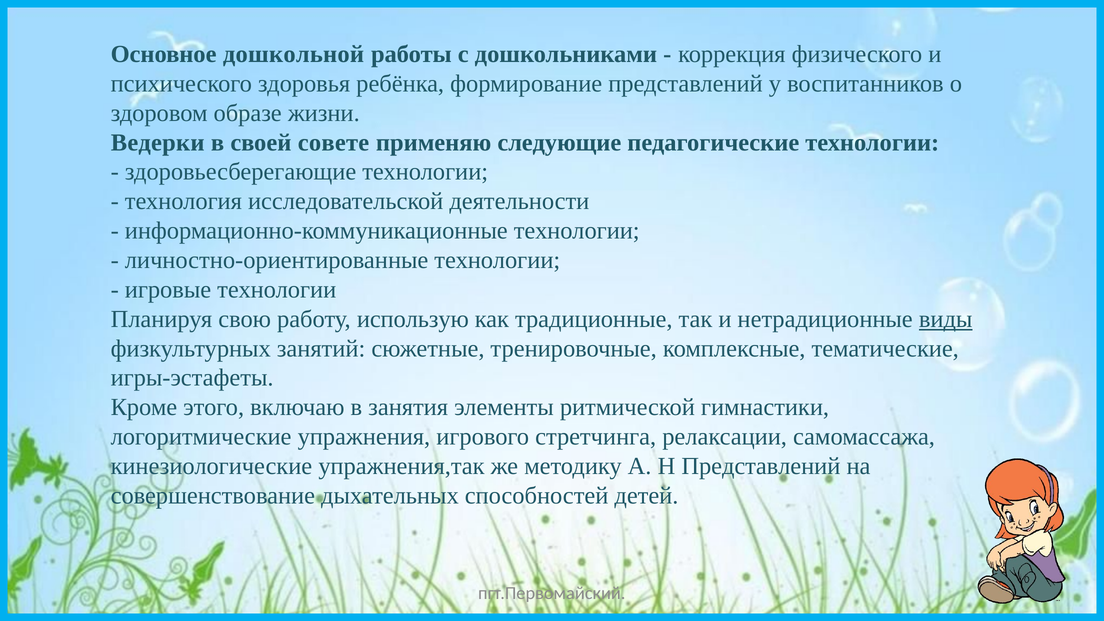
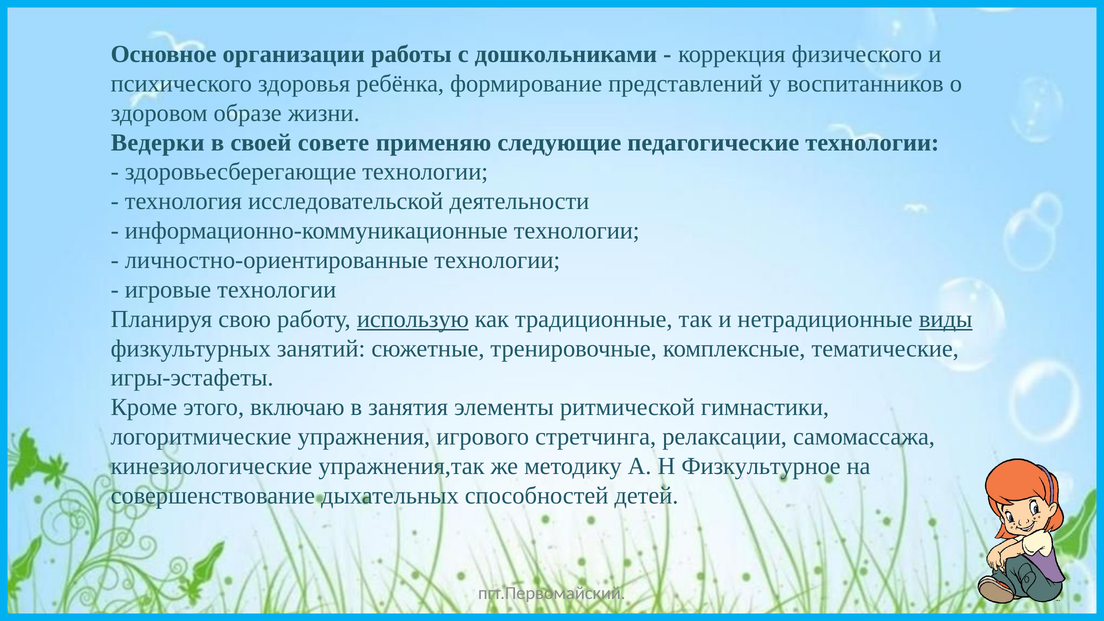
дошкольной: дошкольной -> организации
использую underline: none -> present
Н Представлений: Представлений -> Физкультурное
